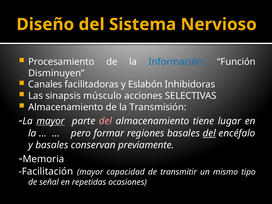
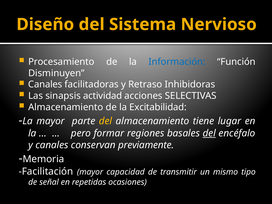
Eslabón: Eslabón -> Retraso
músculo: músculo -> actividad
Transmisión: Transmisión -> Excitabilidad
mayor at (51, 121) underline: present -> none
del at (106, 121) colour: pink -> yellow
y basales: basales -> canales
